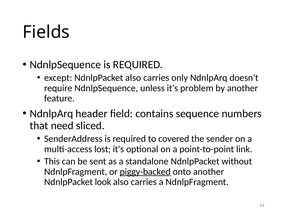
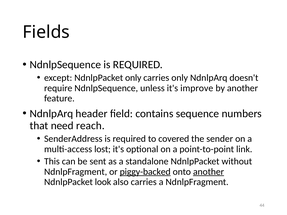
NdnlpPacket also: also -> only
problem: problem -> improve
sliced: sliced -> reach
another at (209, 172) underline: none -> present
